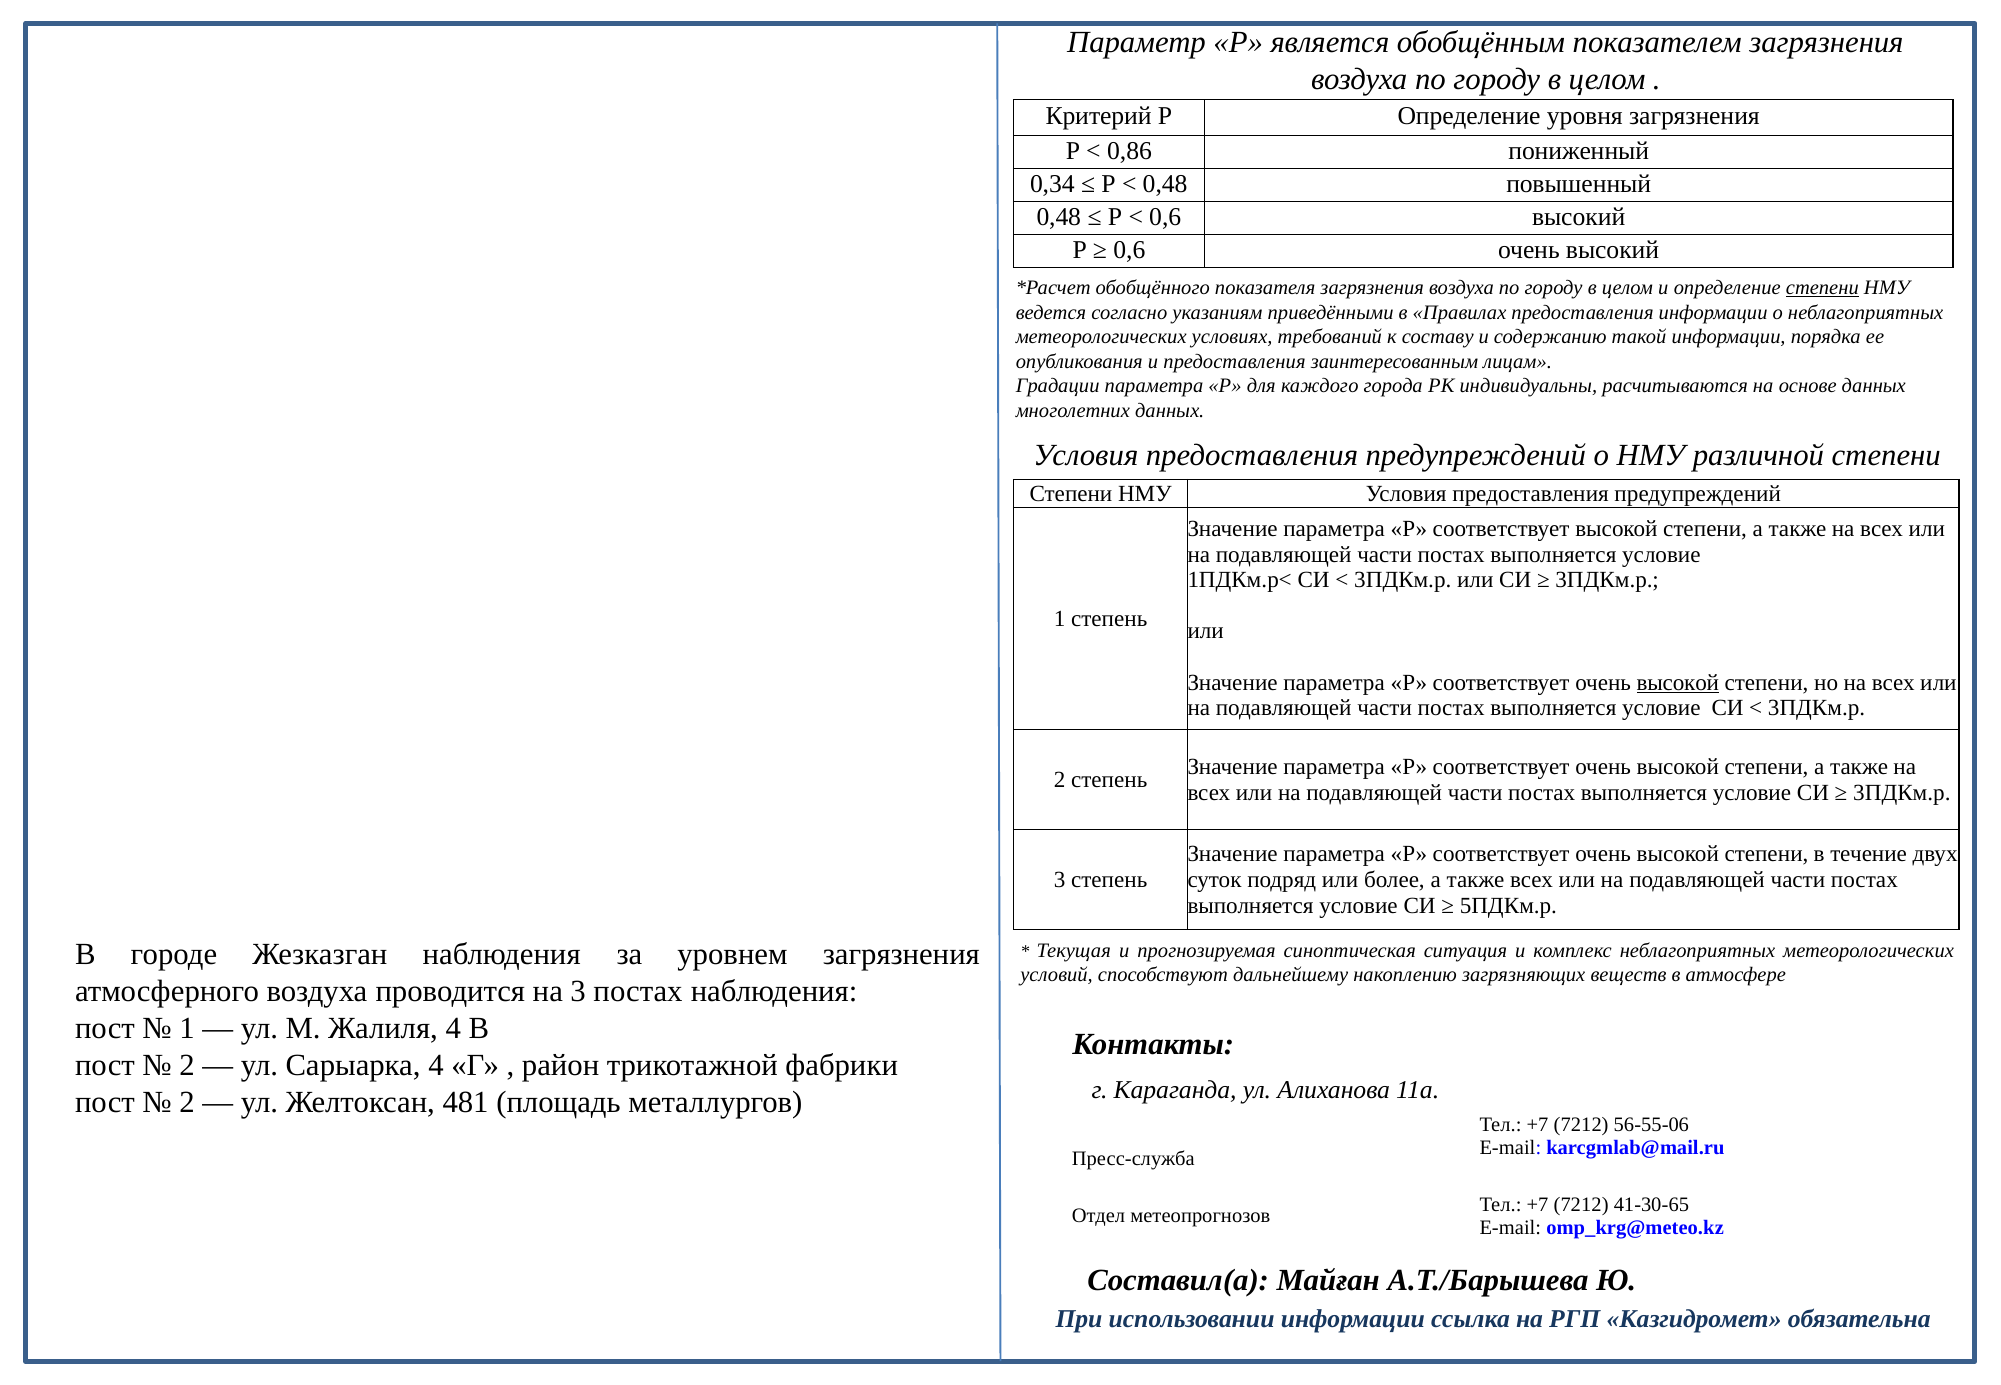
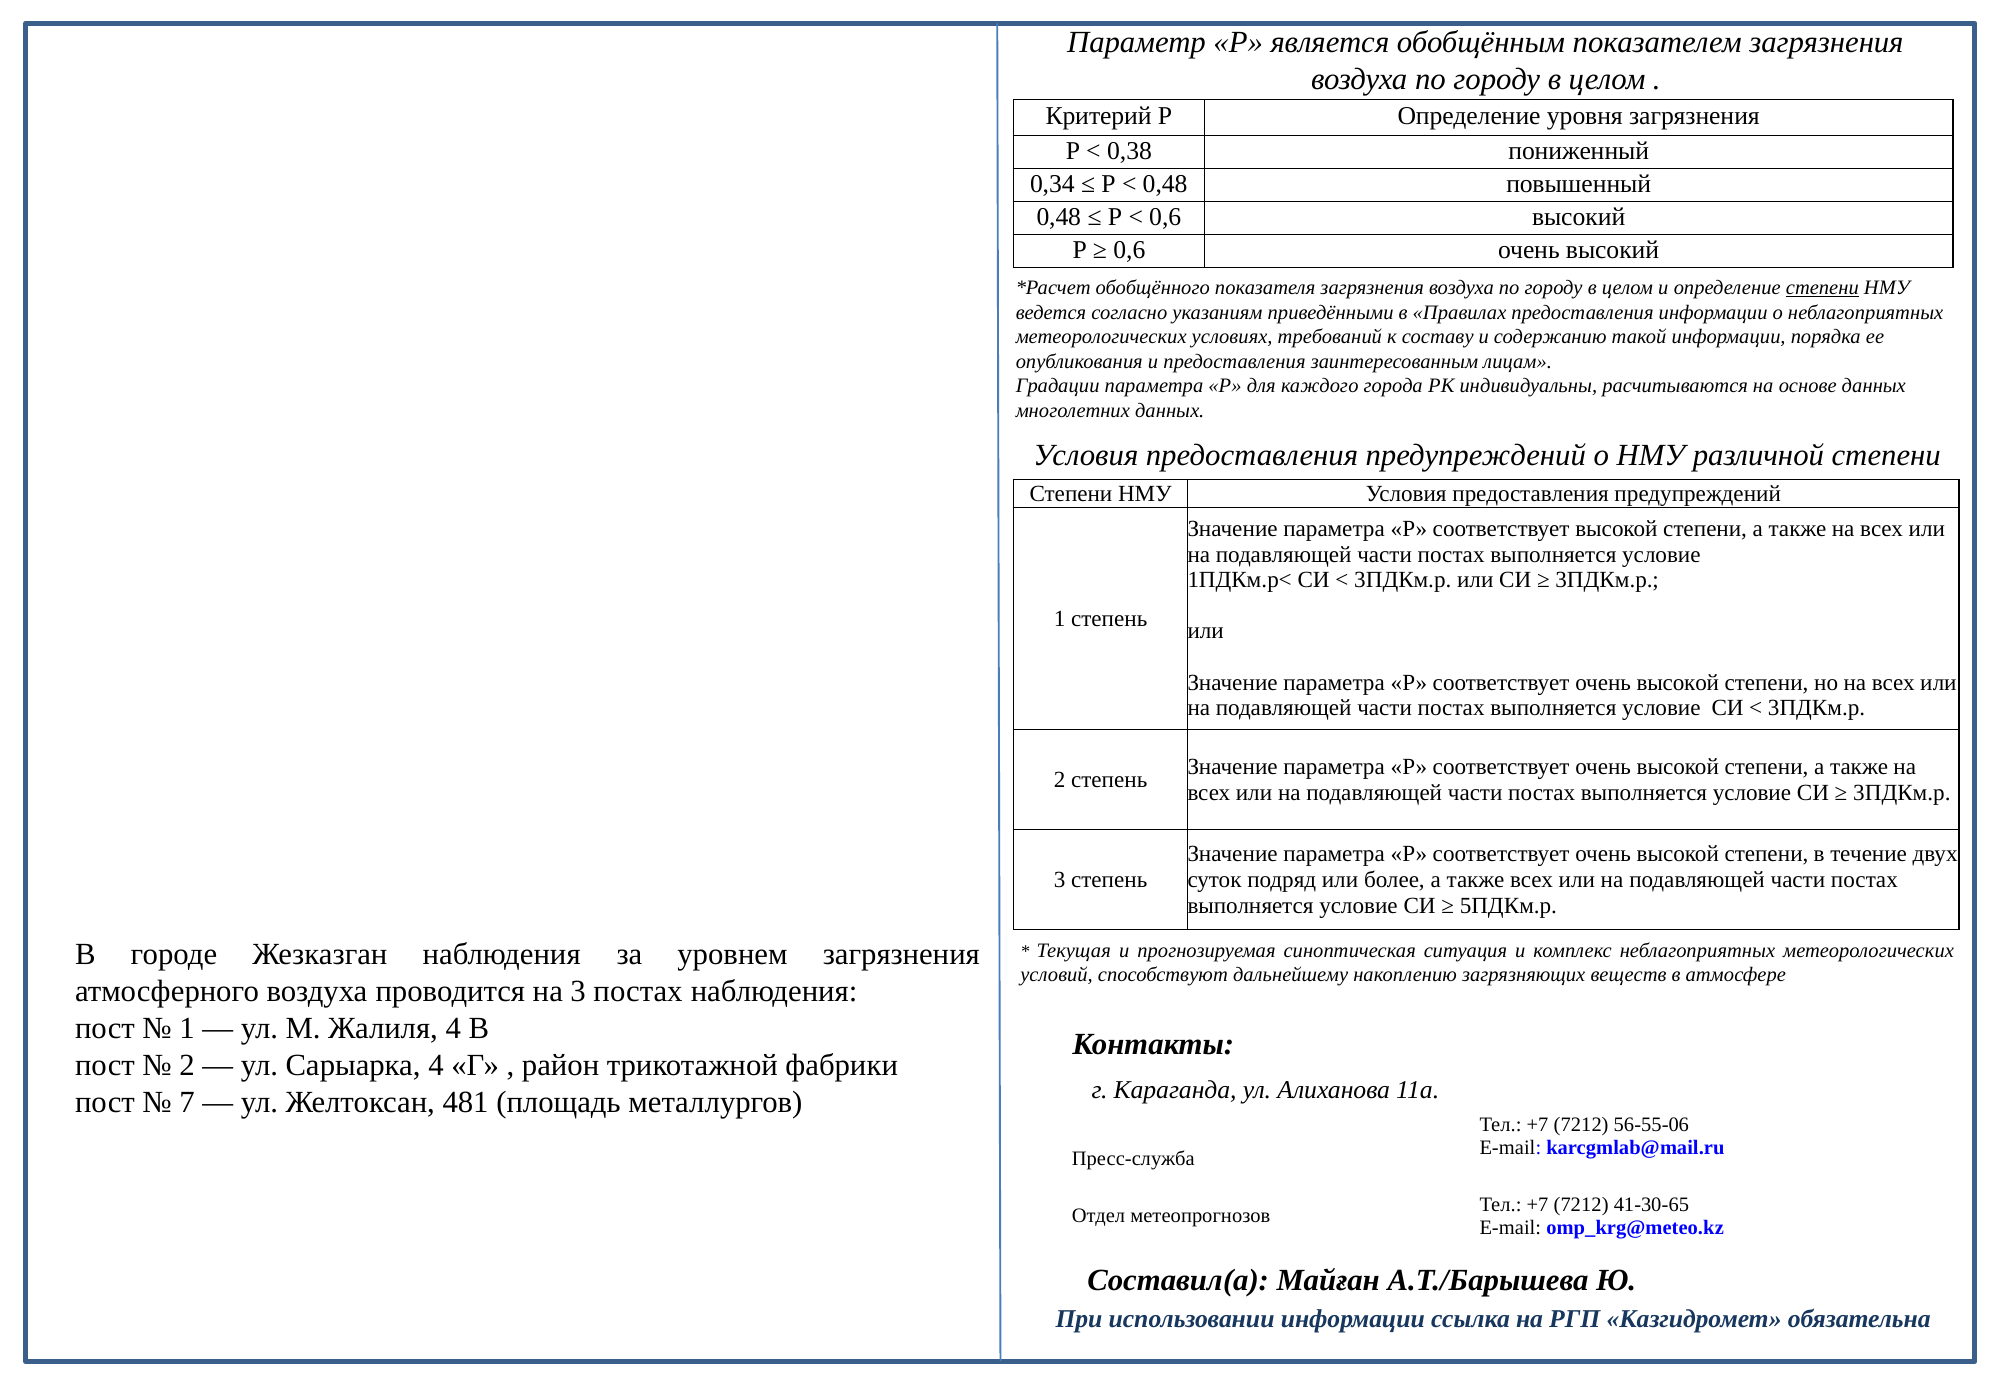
0,86: 0,86 -> 0,38
высокой at (1678, 683) underline: present -> none
2 at (187, 1103): 2 -> 7
